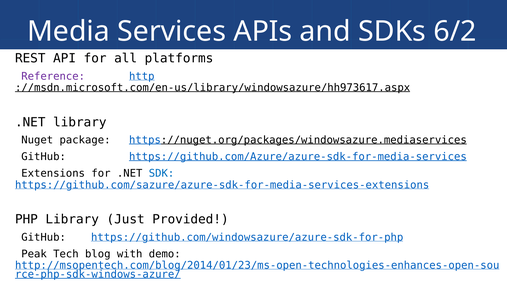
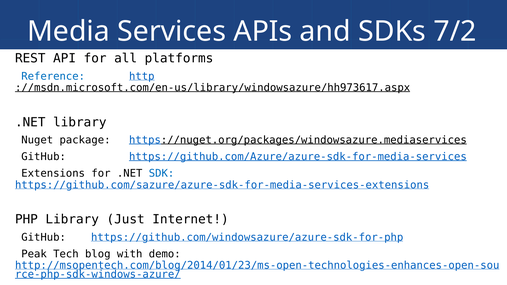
6/2: 6/2 -> 7/2
Reference colour: purple -> blue
Provided: Provided -> Internet
